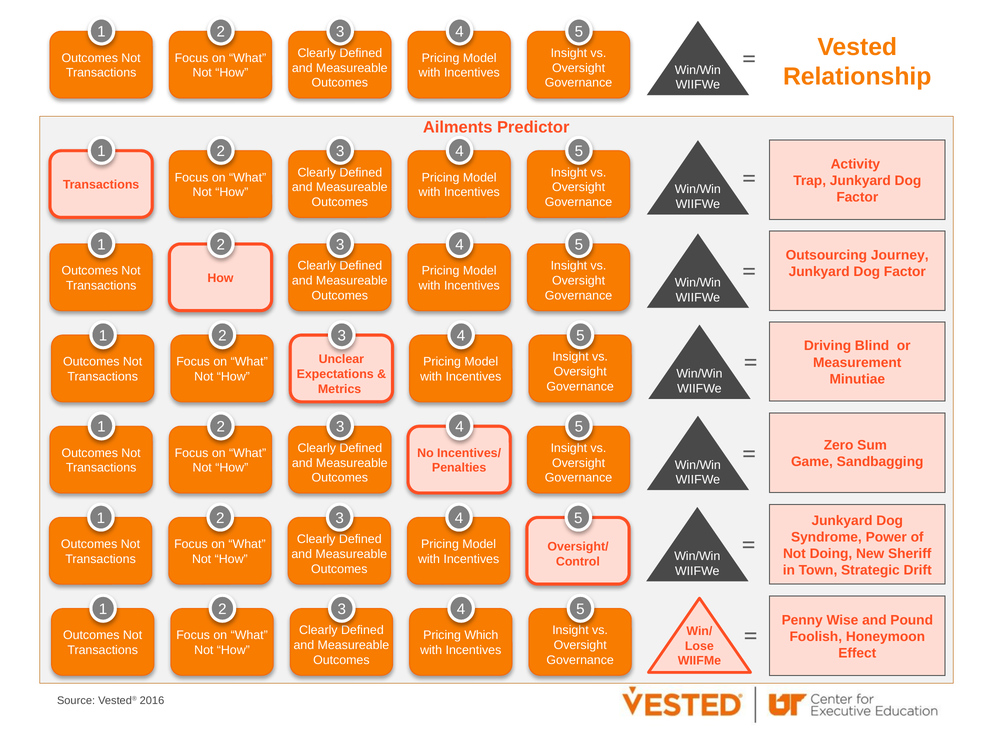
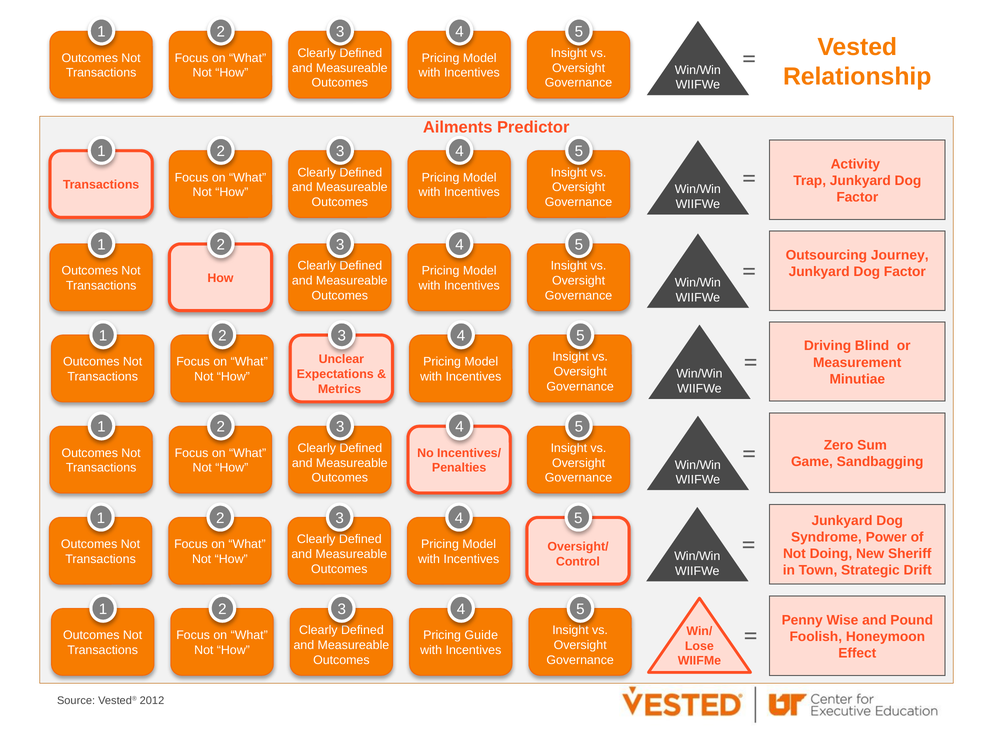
Which: Which -> Guide
2016: 2016 -> 2012
